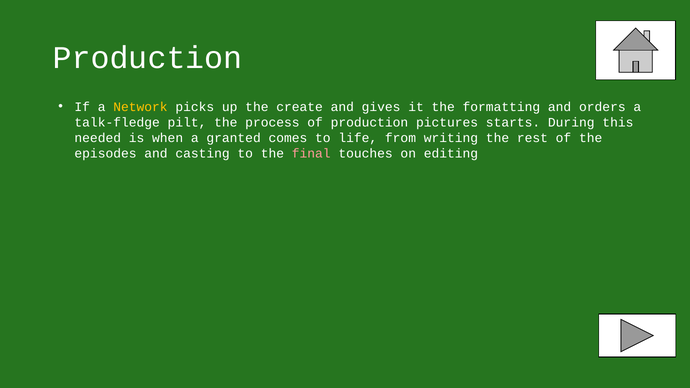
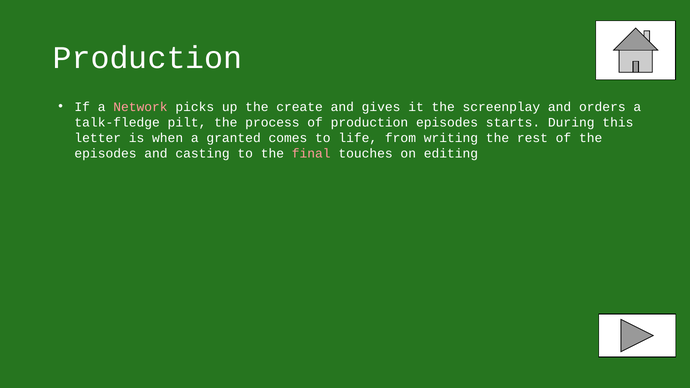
Network colour: yellow -> pink
formatting: formatting -> screenplay
production pictures: pictures -> episodes
needed: needed -> letter
